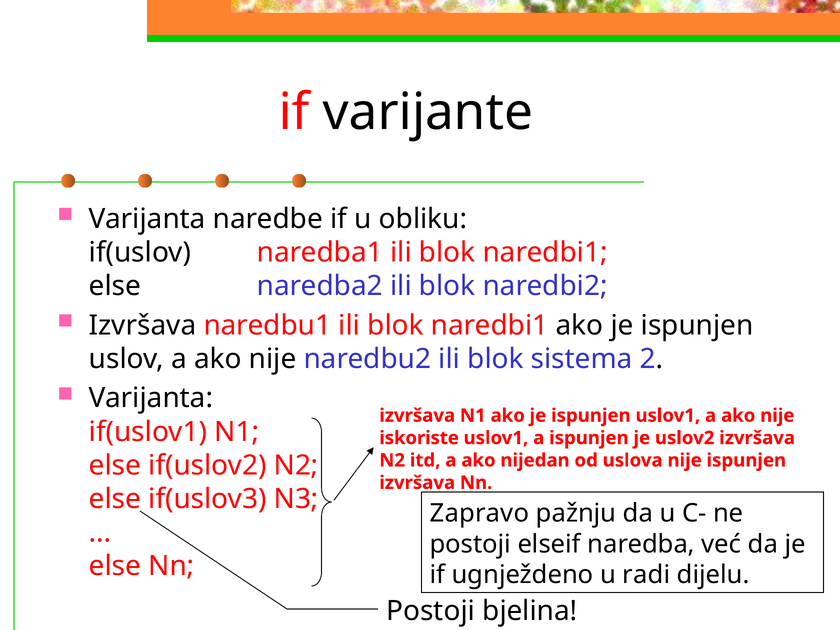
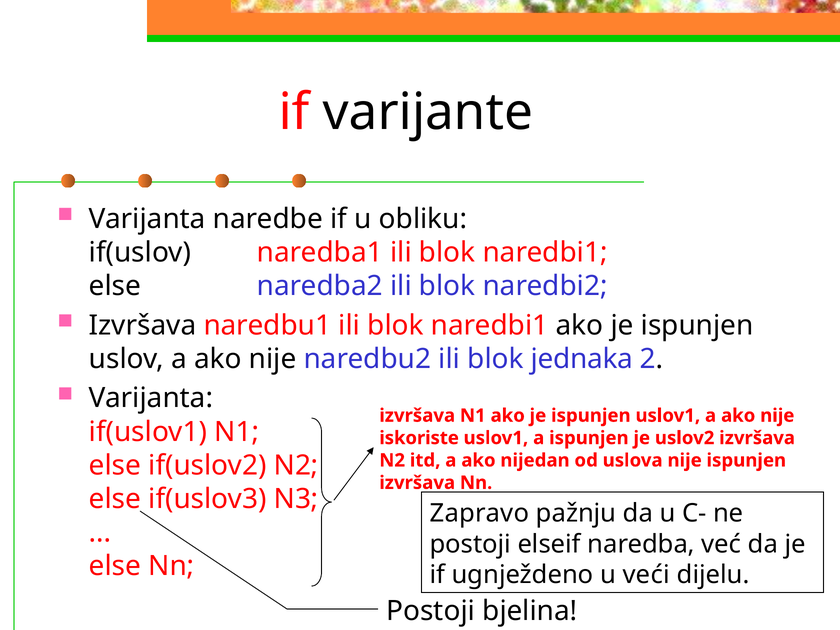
sistema: sistema -> jednaka
radi: radi -> veći
